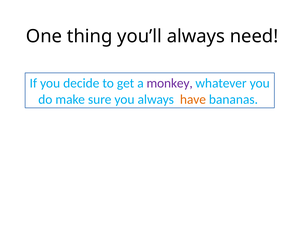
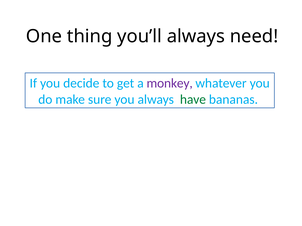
have colour: orange -> green
